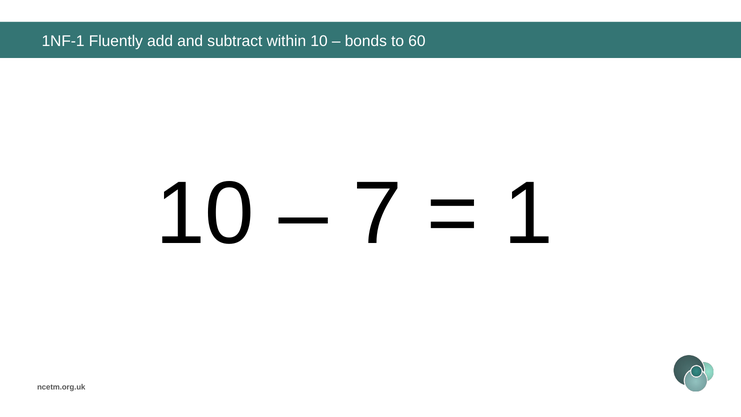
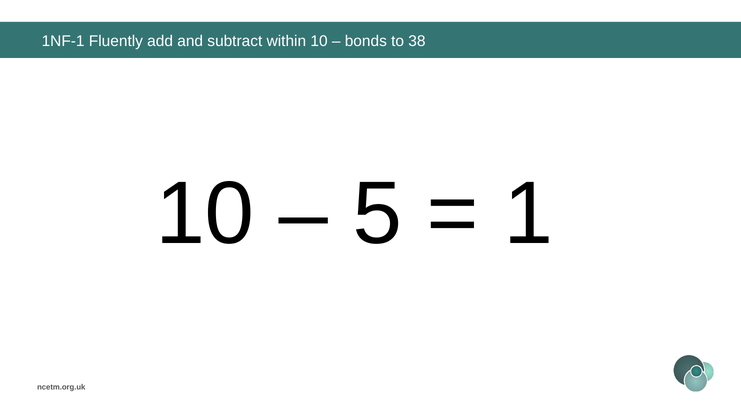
60: 60 -> 38
7: 7 -> 5
